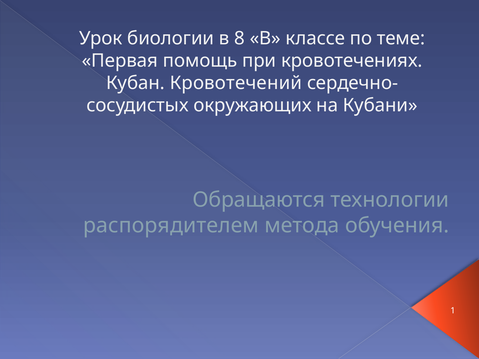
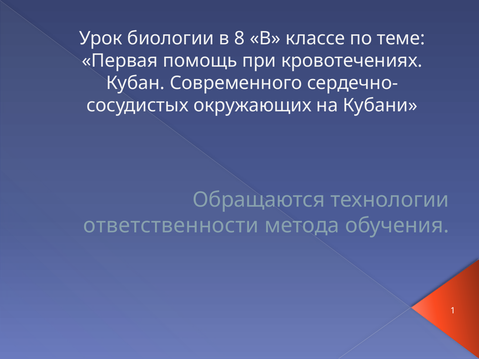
Кровотечений: Кровотечений -> Современного
распорядителем: распорядителем -> ответственности
